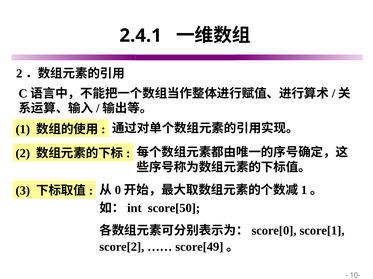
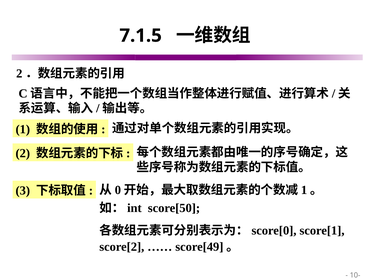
2.4.1: 2.4.1 -> 7.1.5
